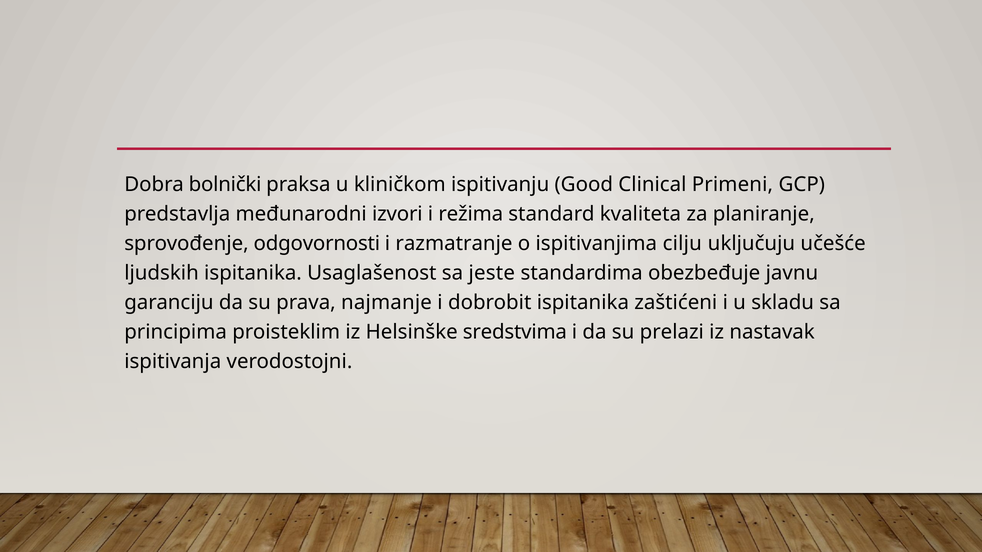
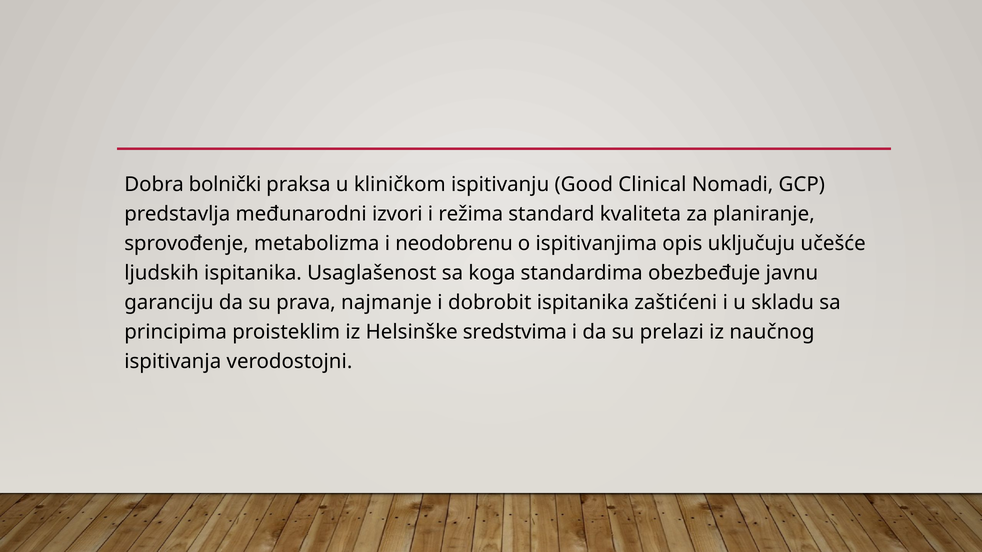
Primeni: Primeni -> Nomadi
odgovornosti: odgovornosti -> metabolizma
razmatranje: razmatranje -> neodobrenu
cilju: cilju -> opis
jeste: jeste -> koga
nastavak: nastavak -> naučnog
